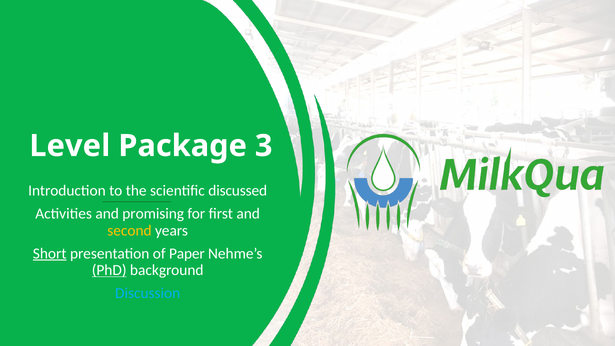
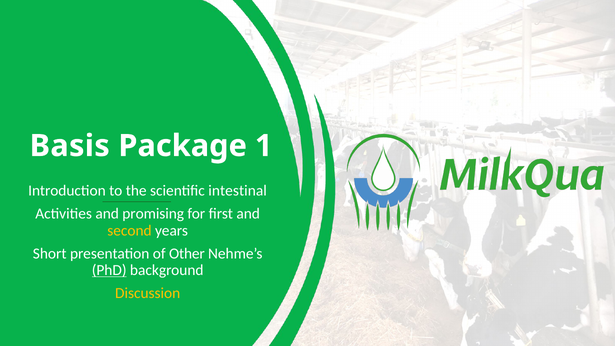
Level: Level -> Basis
3: 3 -> 1
discussed: discussed -> intestinal
Short underline: present -> none
Paper: Paper -> Other
Discussion colour: light blue -> yellow
